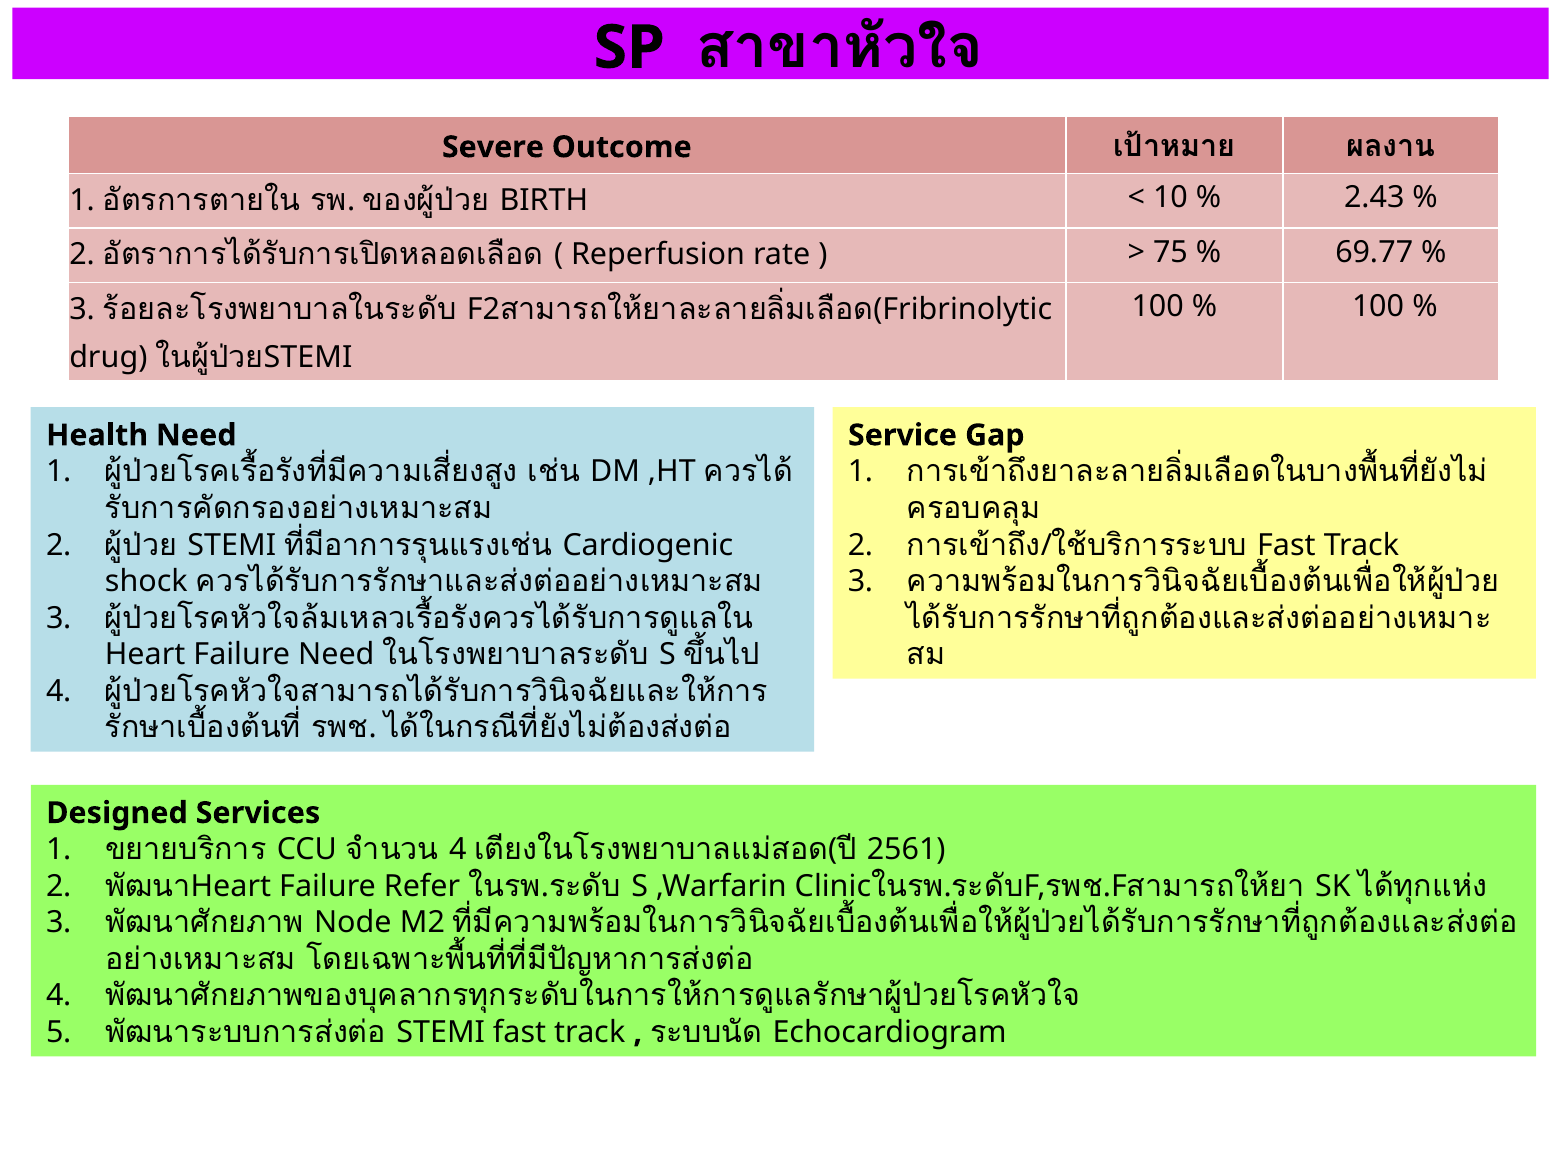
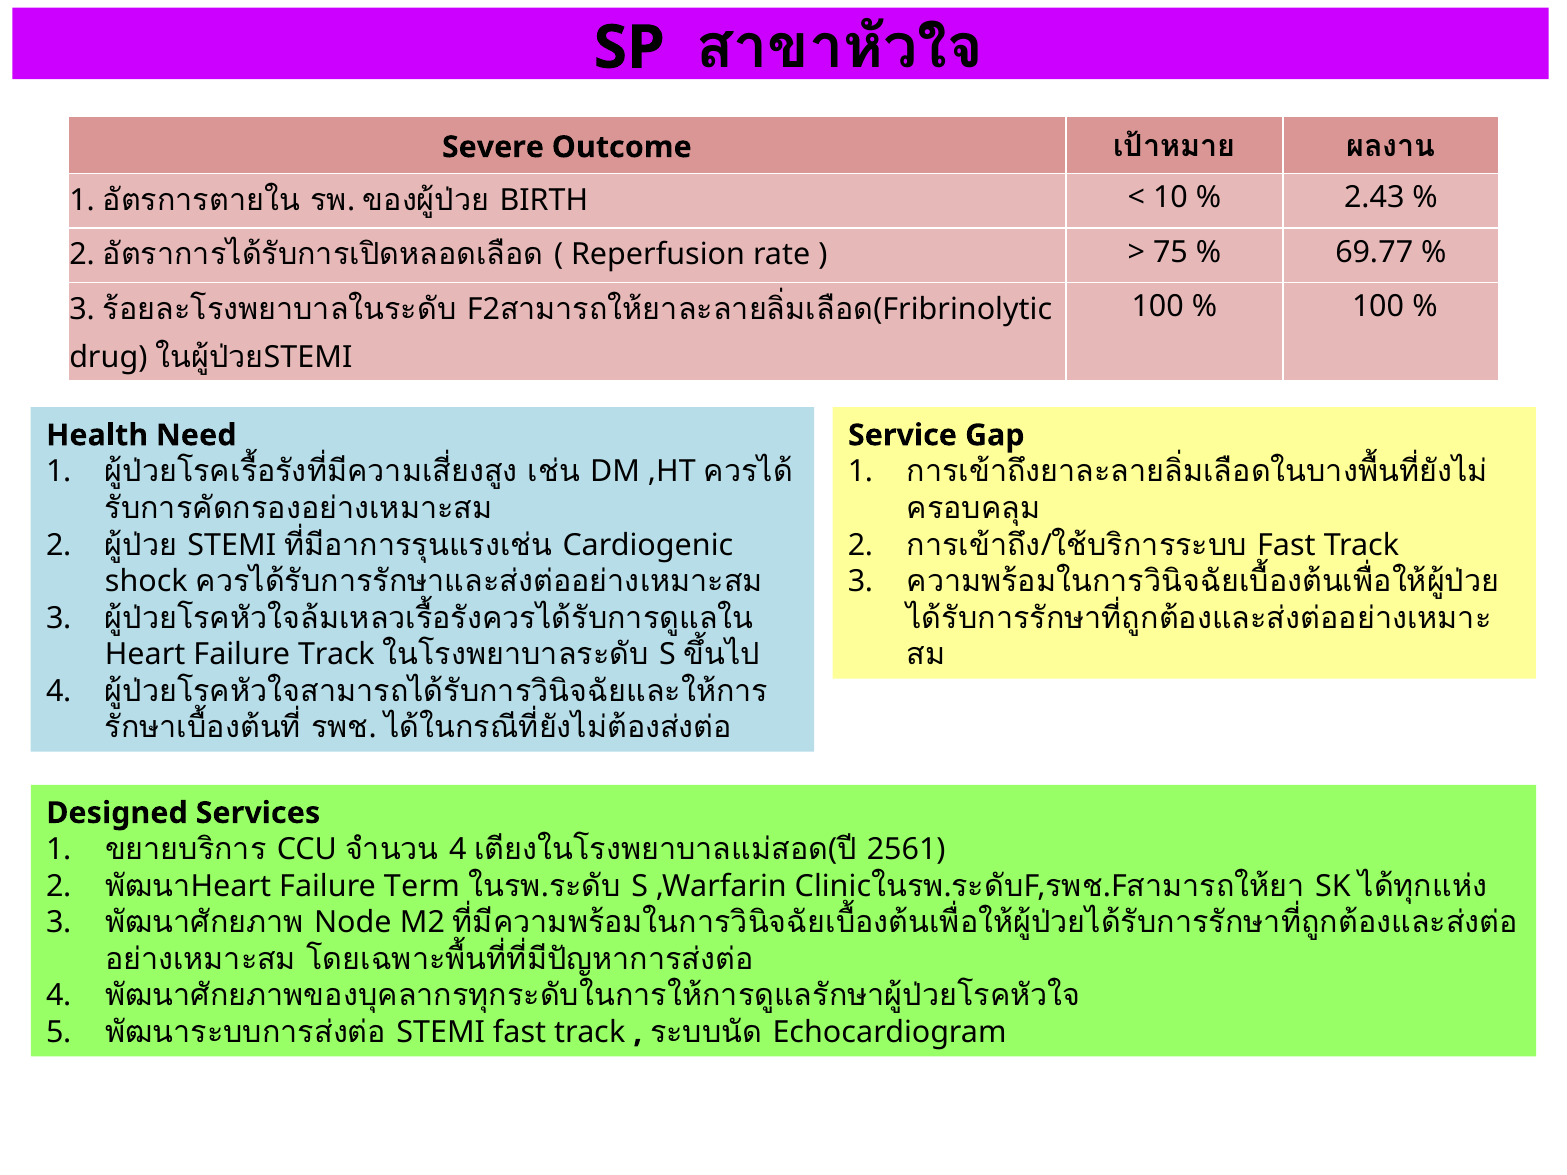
Failure Need: Need -> Track
Refer: Refer -> Term
